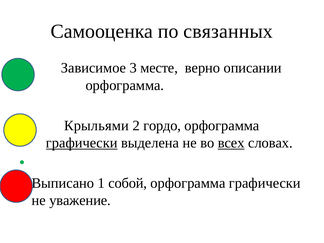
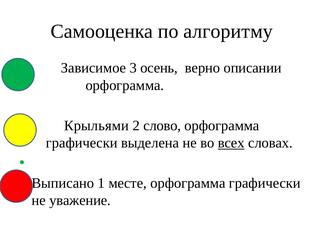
связанных: связанных -> алгоритму
месте: месте -> осень
гордо: гордо -> слово
графически at (82, 143) underline: present -> none
собой: собой -> месте
